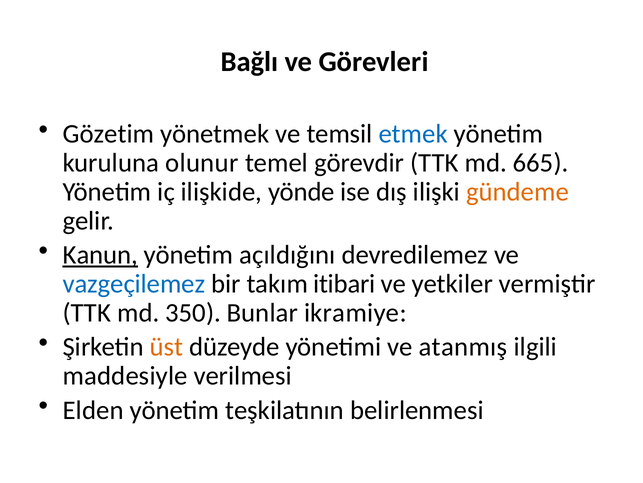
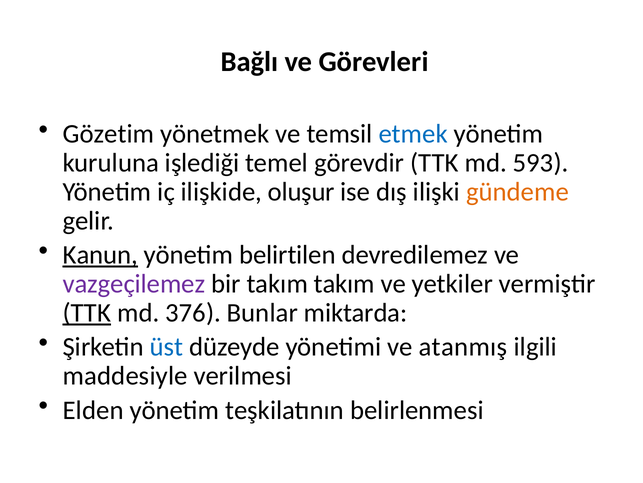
olunur: olunur -> işlediği
665: 665 -> 593
yönde: yönde -> oluşur
açıldığını: açıldığını -> belirtilen
vazgeçilemez colour: blue -> purple
takım itibari: itibari -> takım
TTK at (87, 312) underline: none -> present
350: 350 -> 376
ikramiye: ikramiye -> miktarda
üst colour: orange -> blue
